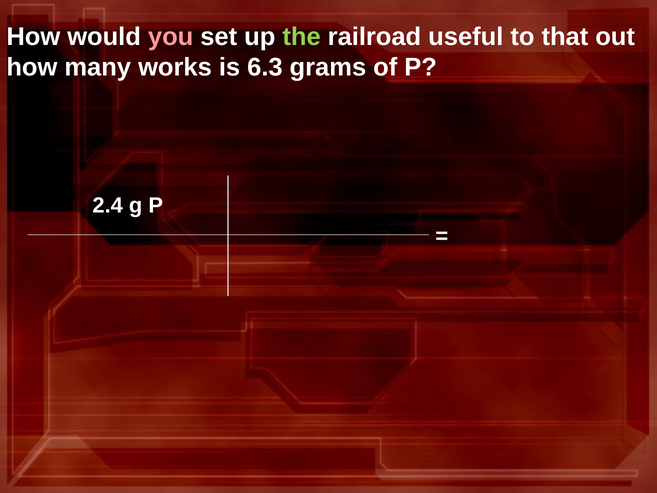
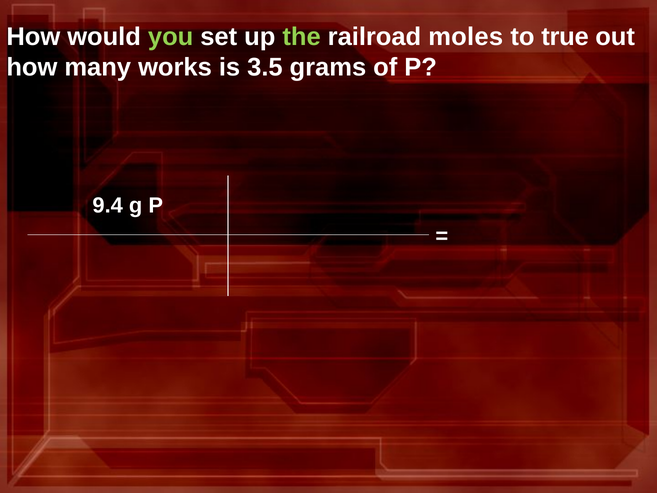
you colour: pink -> light green
useful: useful -> moles
that: that -> true
6.3: 6.3 -> 3.5
2.4: 2.4 -> 9.4
